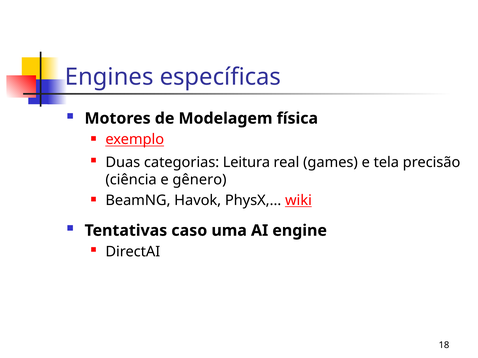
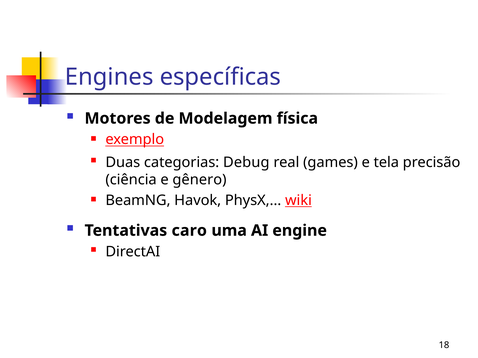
Leitura: Leitura -> Debug
caso: caso -> caro
